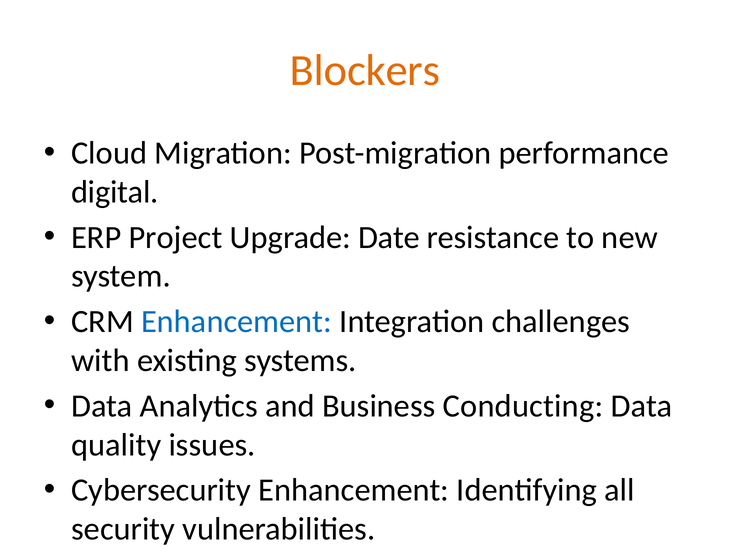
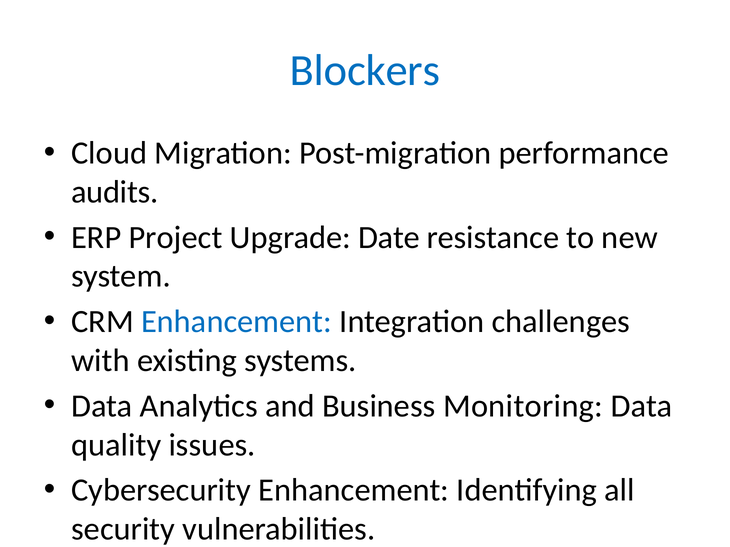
Blockers colour: orange -> blue
digital at (115, 192): digital -> audits
Conducting: Conducting -> Monitoring
